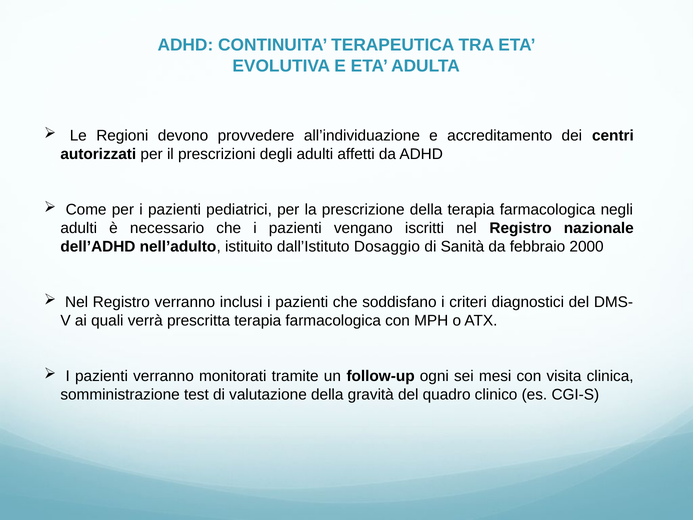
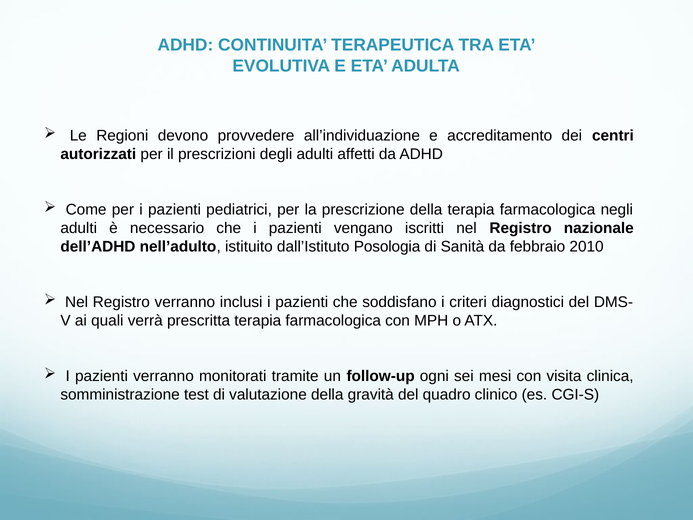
Dosaggio: Dosaggio -> Posologia
2000: 2000 -> 2010
